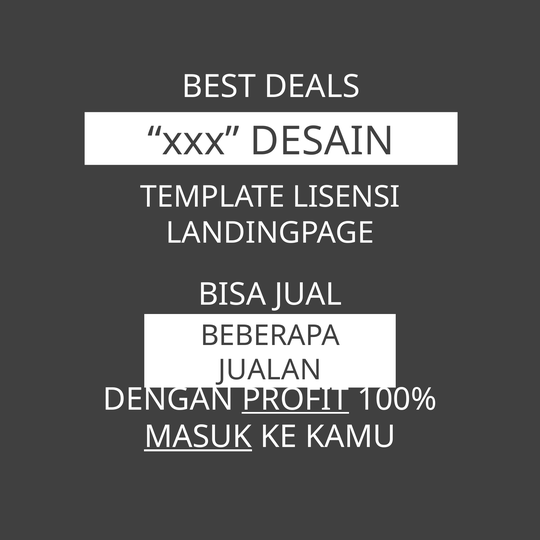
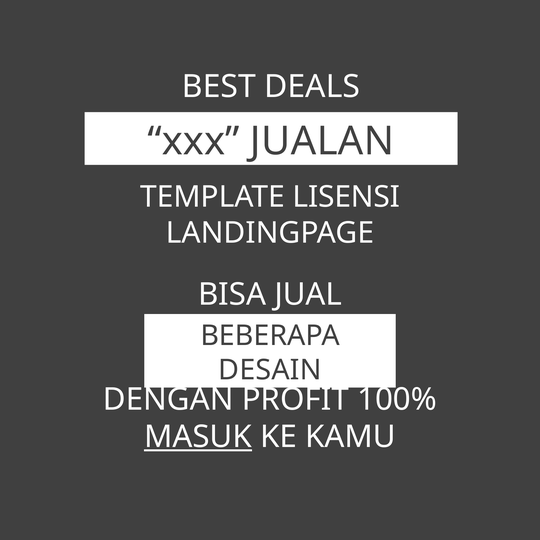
DESAIN: DESAIN -> JUALAN
JUALAN: JUALAN -> DESAIN
PROFIT underline: present -> none
